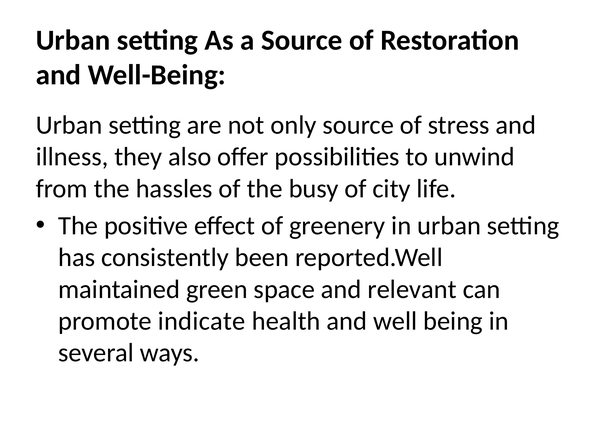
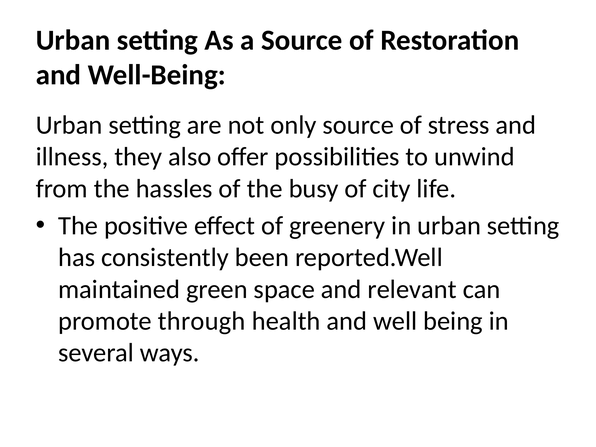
indicate: indicate -> through
